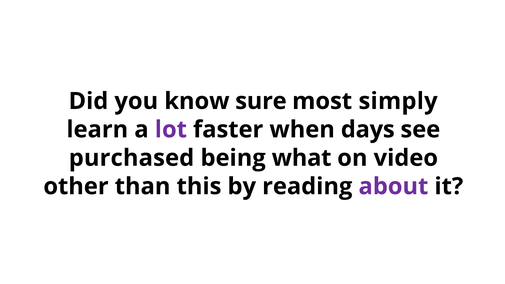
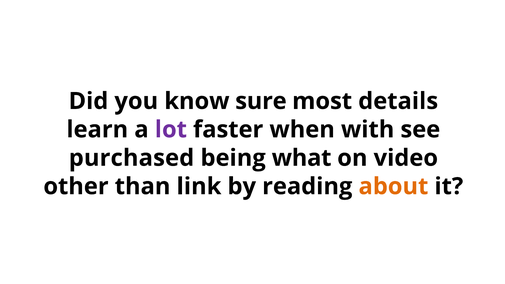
simply: simply -> details
days: days -> with
this: this -> link
about colour: purple -> orange
